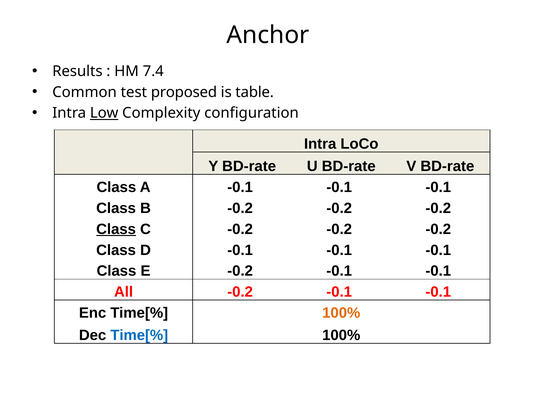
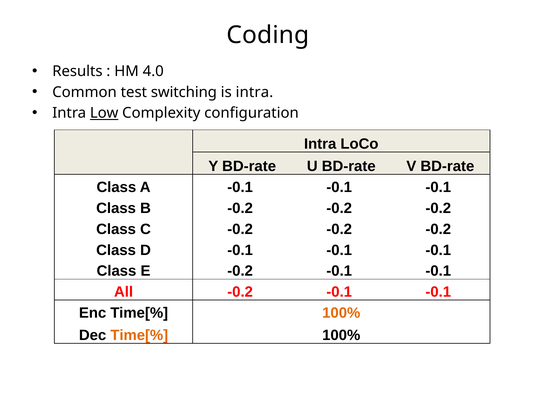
Anchor: Anchor -> Coding
7.4: 7.4 -> 4.0
proposed: proposed -> switching
is table: table -> intra
Class at (116, 229) underline: present -> none
Time[% at (139, 335) colour: blue -> orange
